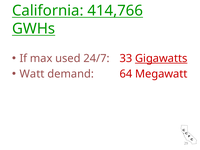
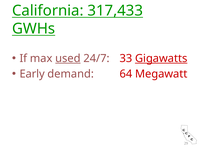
414,766: 414,766 -> 317,433
used underline: none -> present
Watt: Watt -> Early
